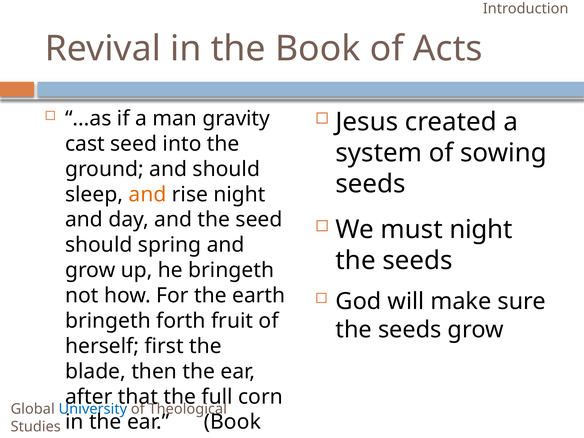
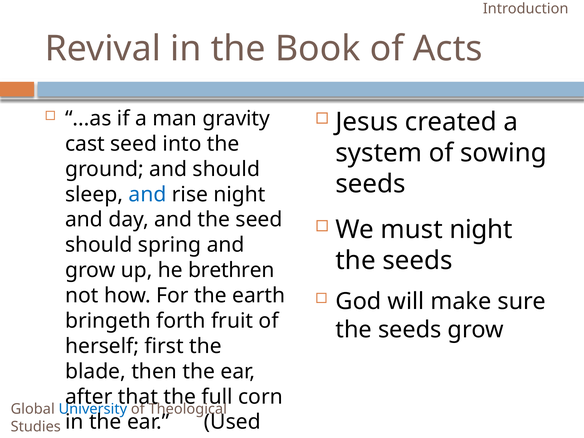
and at (147, 194) colour: orange -> blue
he bringeth: bringeth -> brethren
ear Book: Book -> Used
